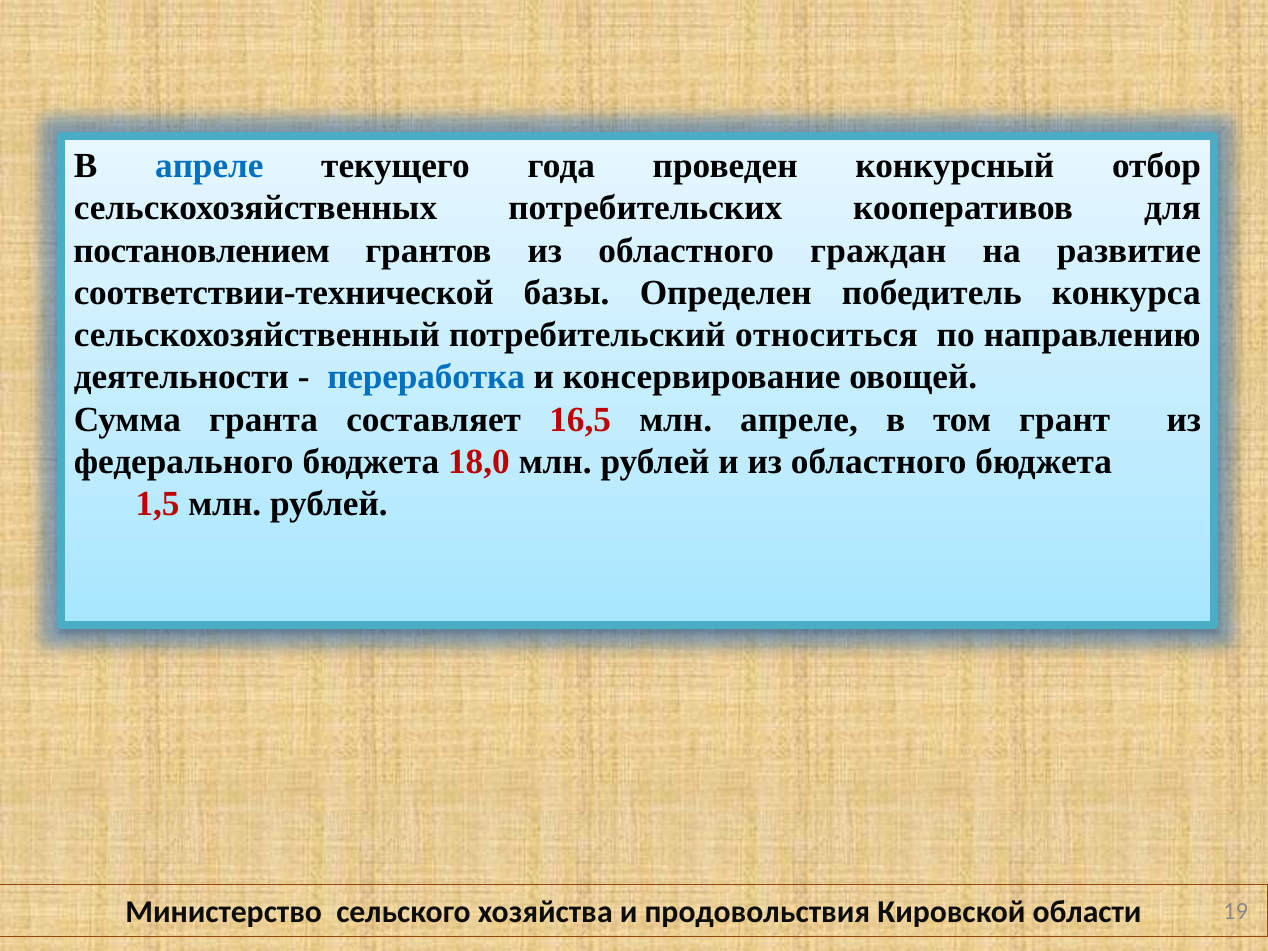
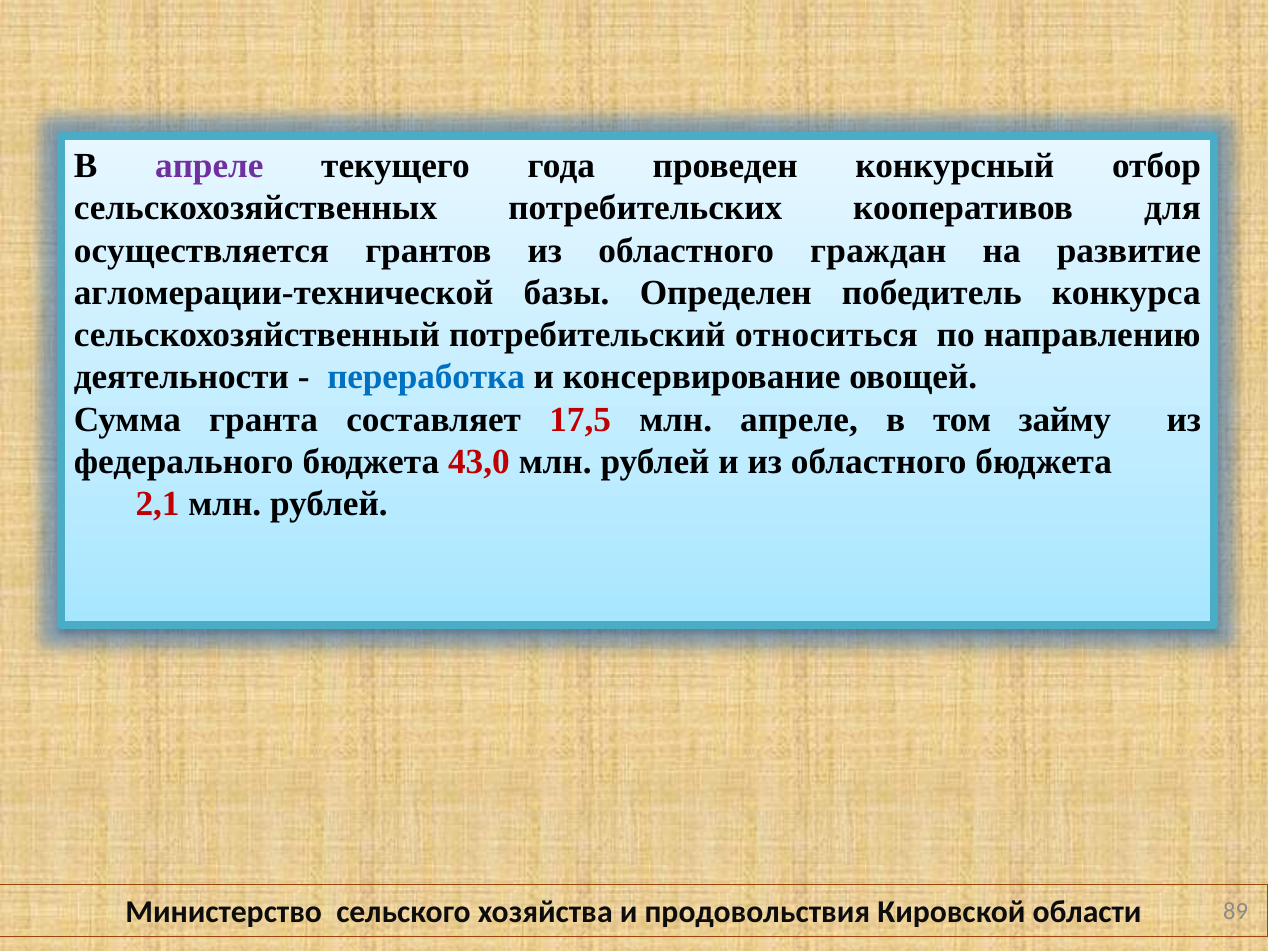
апреле at (209, 166) colour: blue -> purple
постановлением: постановлением -> осуществляется
соответствии-технической: соответствии-технической -> агломерации-технической
16,5: 16,5 -> 17,5
грант: грант -> займу
18,0: 18,0 -> 43,0
1,5: 1,5 -> 2,1
19: 19 -> 89
